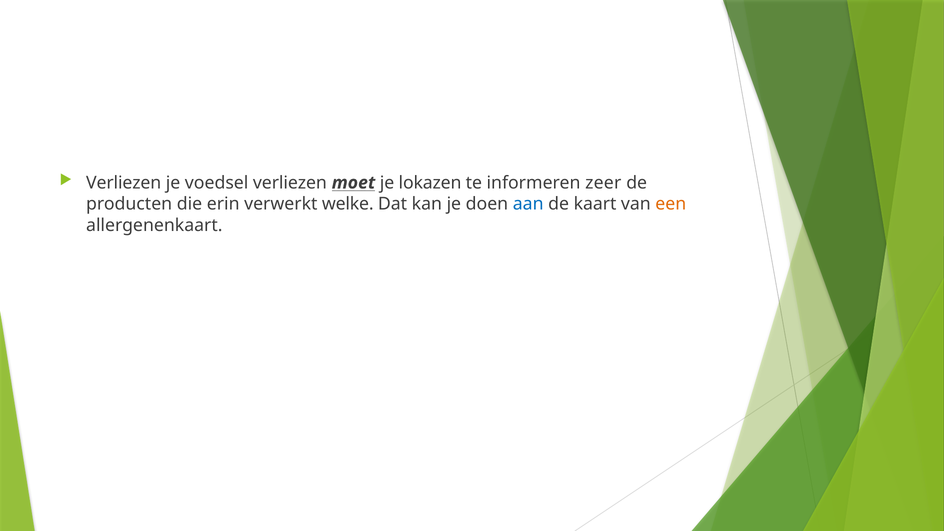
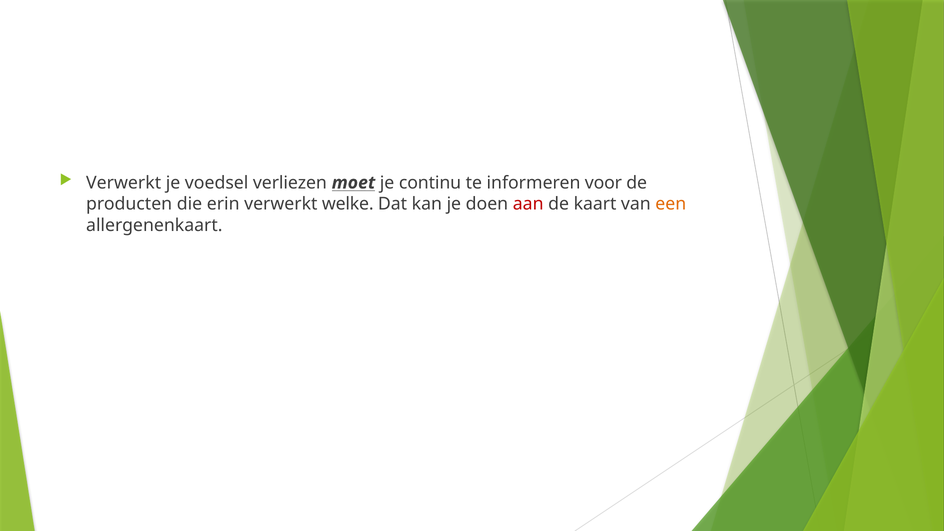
Verliezen at (124, 183): Verliezen -> Verwerkt
lokazen: lokazen -> continu
zeer: zeer -> voor
aan colour: blue -> red
